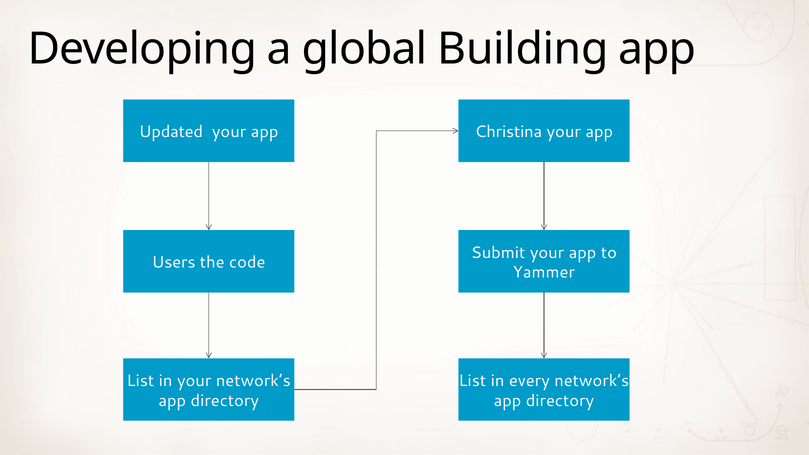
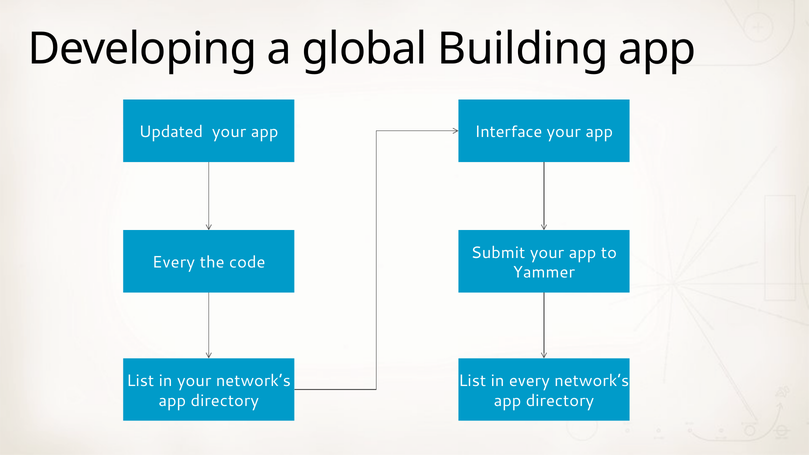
Christina: Christina -> Interface
Users at (174, 262): Users -> Every
